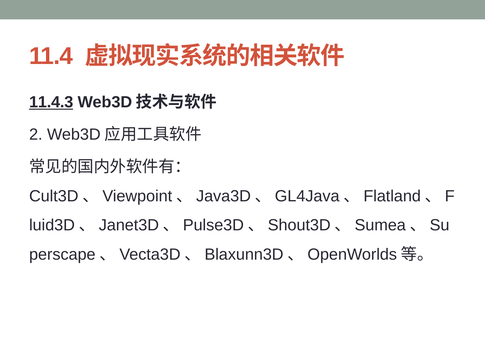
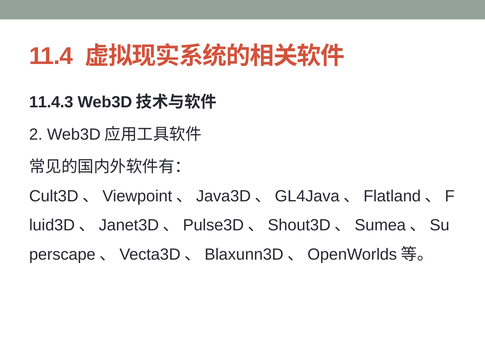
11.4.3 underline: present -> none
